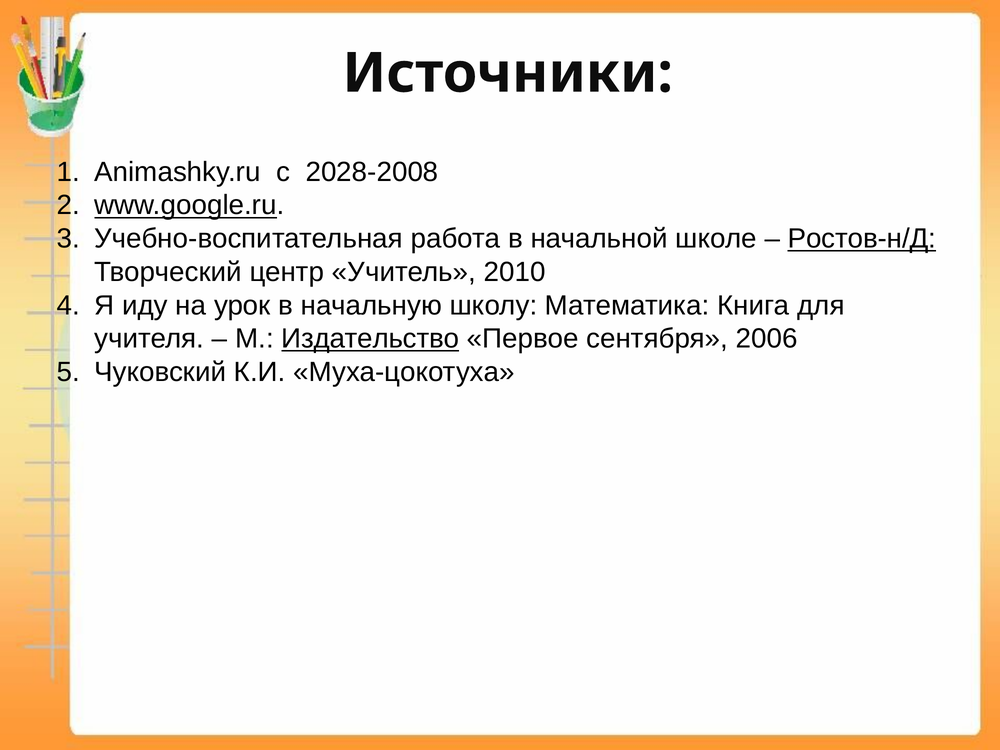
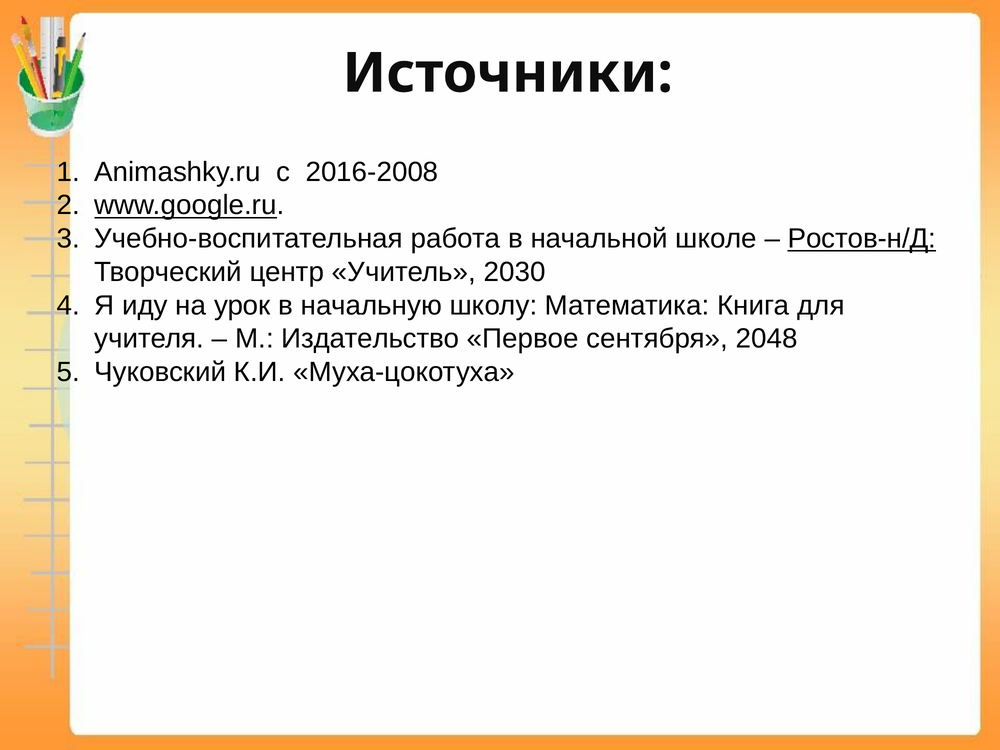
2028-2008: 2028-2008 -> 2016-2008
2010: 2010 -> 2030
Издательство underline: present -> none
2006: 2006 -> 2048
